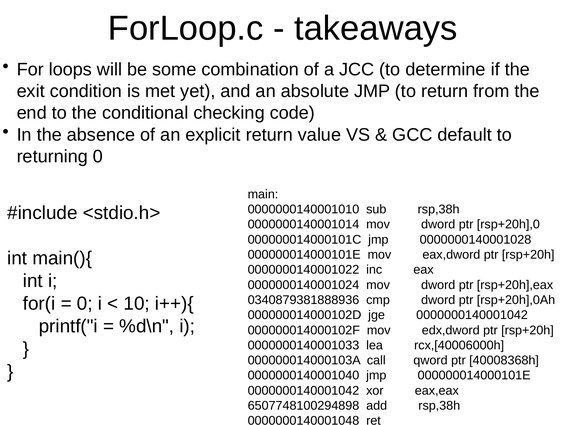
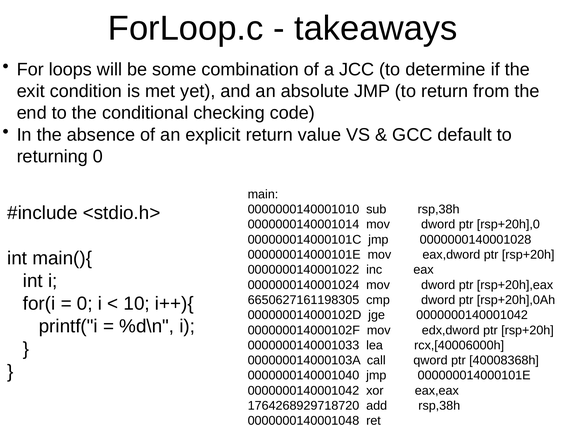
0340879381888936: 0340879381888936 -> 6650627161198305
6507748100294898: 6507748100294898 -> 1764268929718720
